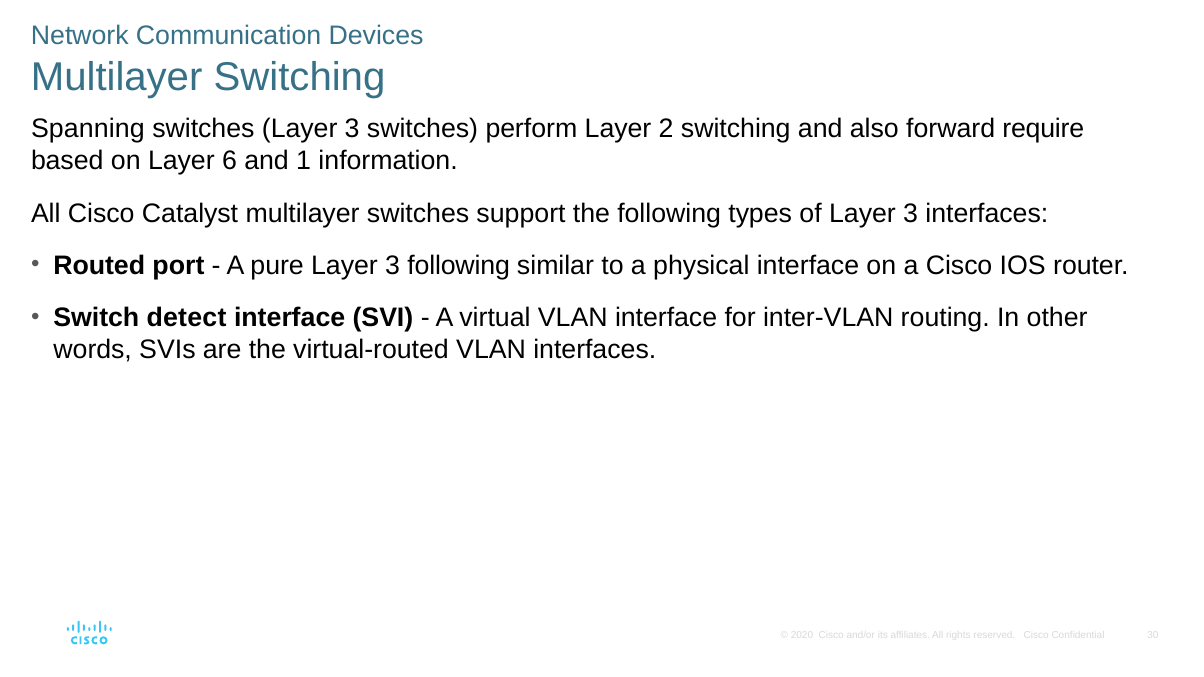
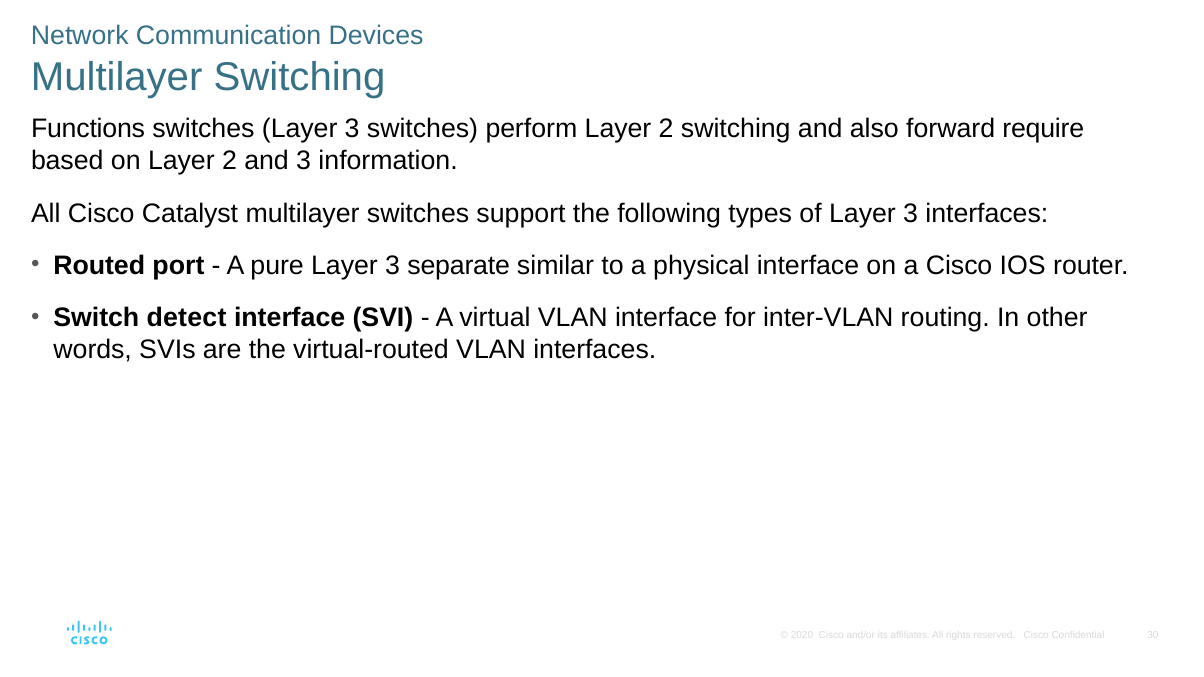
Spanning: Spanning -> Functions
on Layer 6: 6 -> 2
and 1: 1 -> 3
3 following: following -> separate
